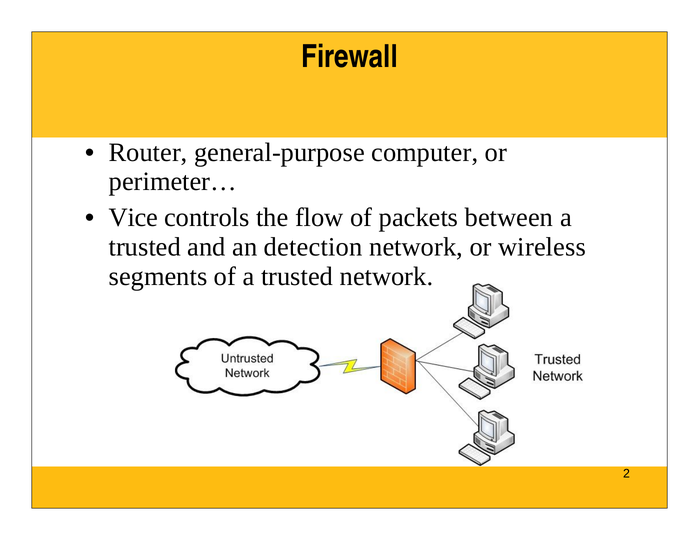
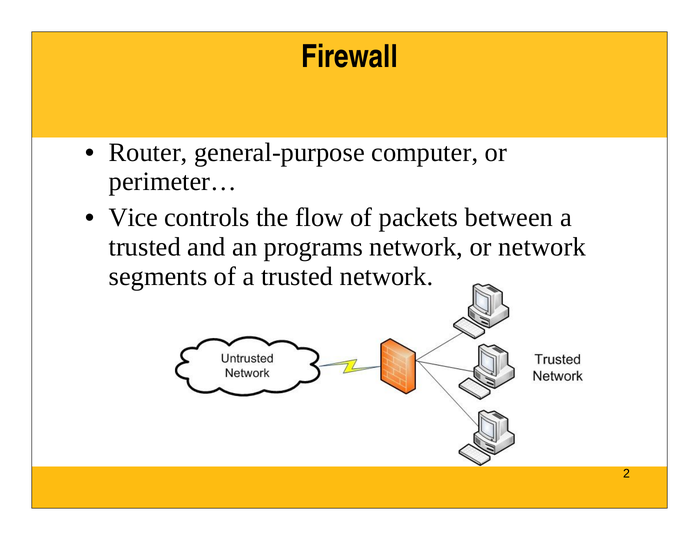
detection: detection -> programs
or wireless: wireless -> network
